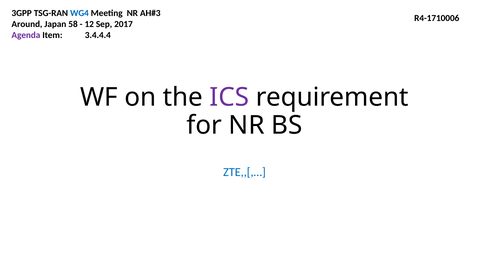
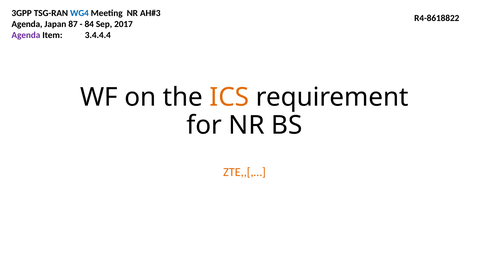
R4-1710006: R4-1710006 -> R4-8618822
Around at (27, 24): Around -> Agenda
58: 58 -> 87
12: 12 -> 84
ICS colour: purple -> orange
ZTE,,[,… colour: blue -> orange
